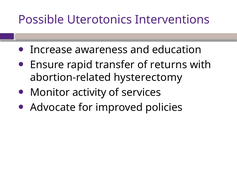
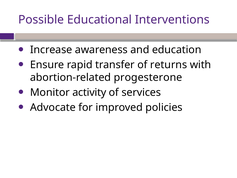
Uterotonics: Uterotonics -> Educational
hysterectomy: hysterectomy -> progesterone
